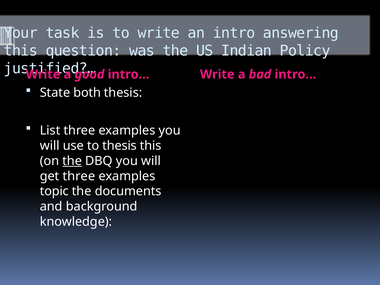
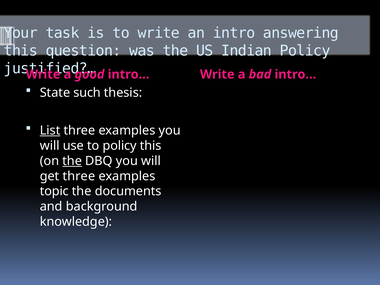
both: both -> such
List underline: none -> present
to thesis: thesis -> policy
